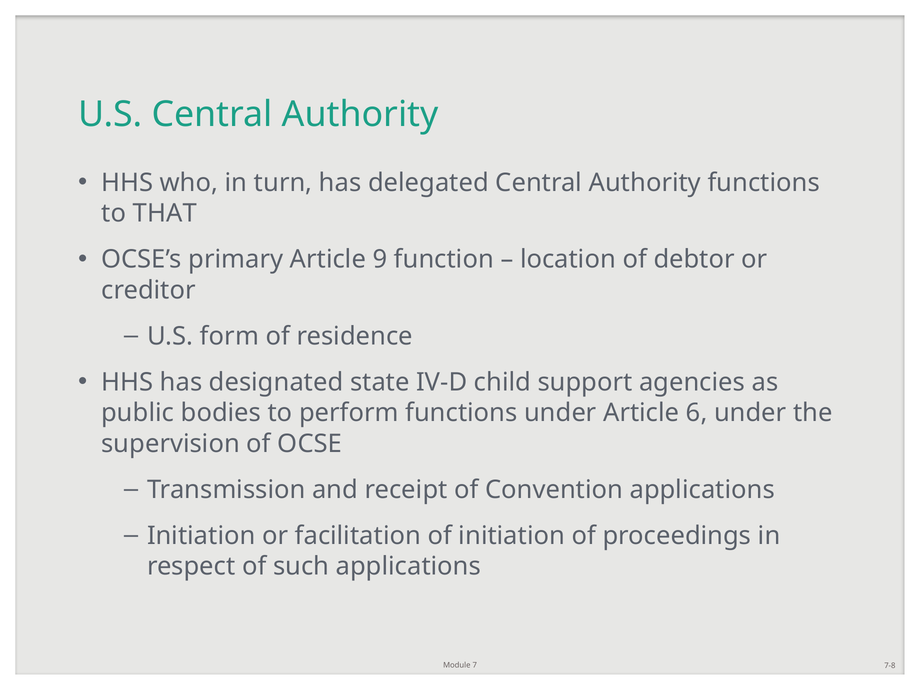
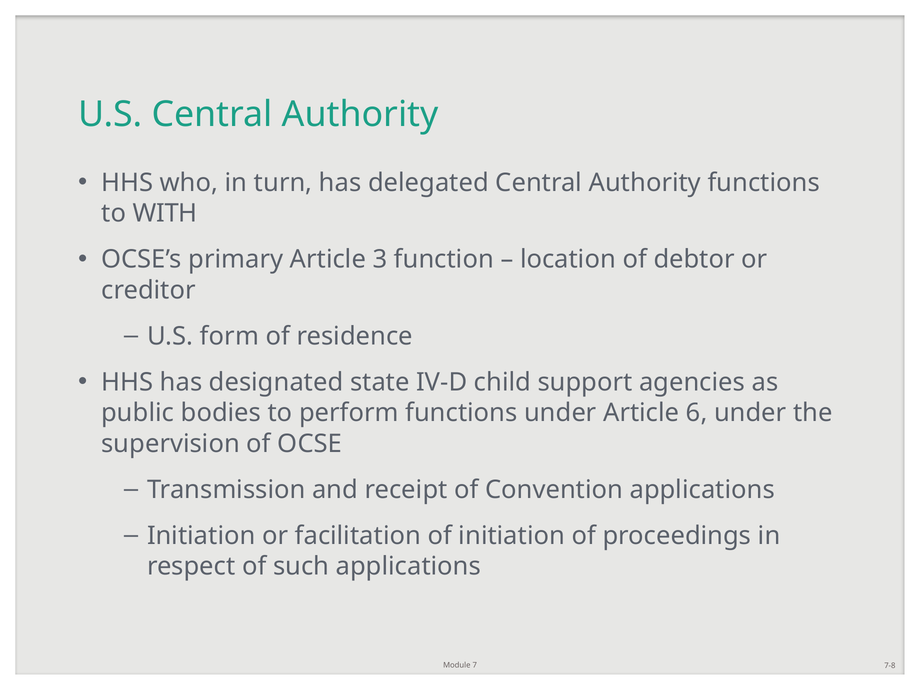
THAT: THAT -> WITH
9: 9 -> 3
